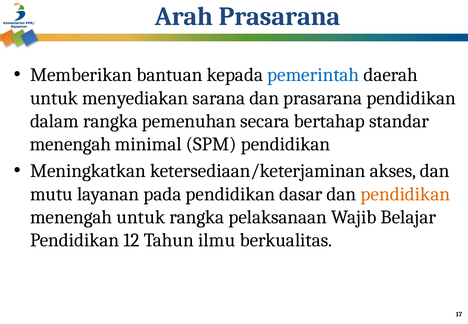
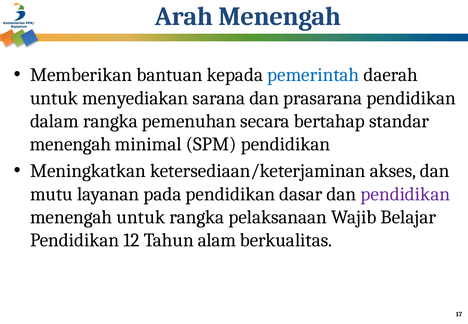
Arah Prasarana: Prasarana -> Menengah
pendidikan at (405, 194) colour: orange -> purple
ilmu: ilmu -> alam
